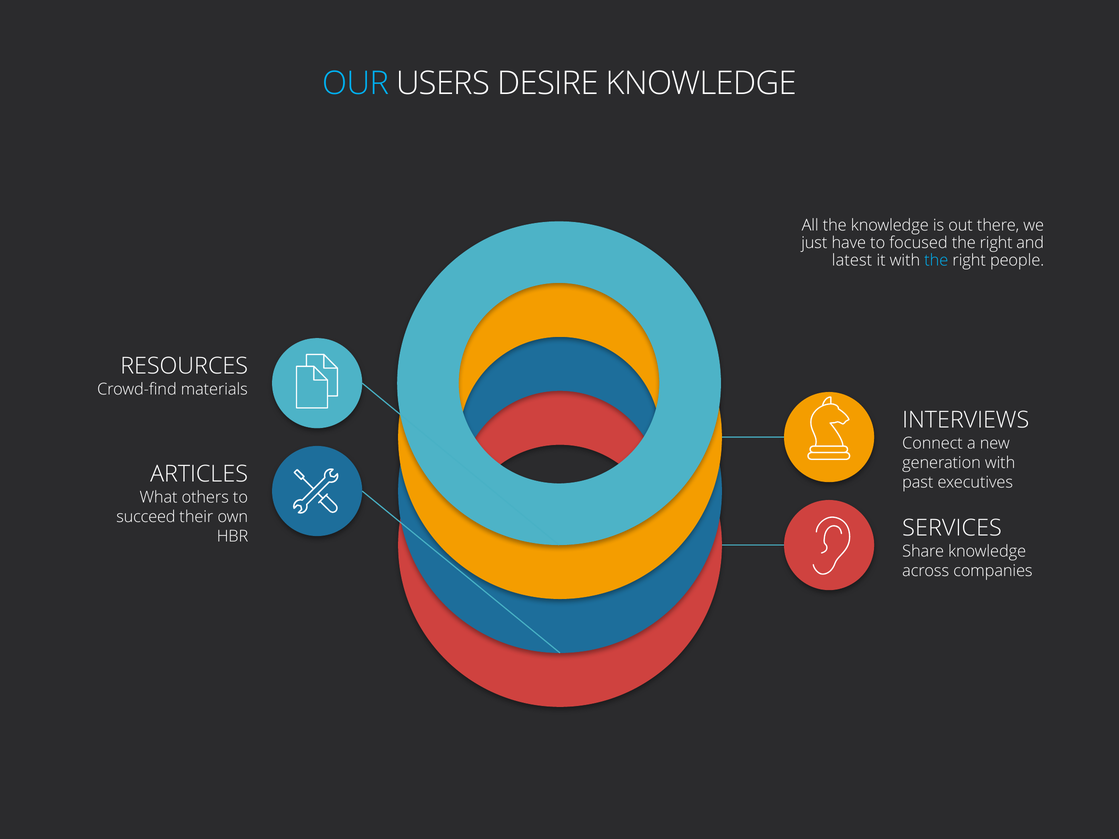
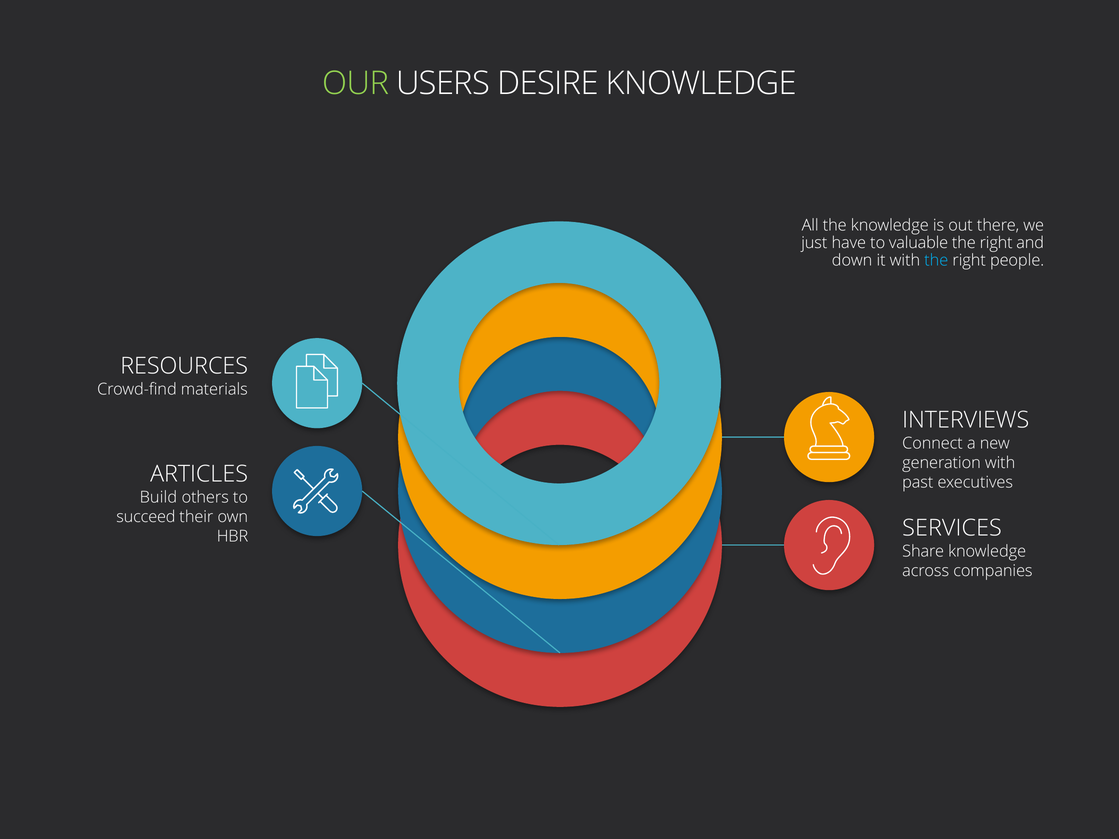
OUR colour: light blue -> light green
focused: focused -> valuable
latest: latest -> down
What: What -> Build
